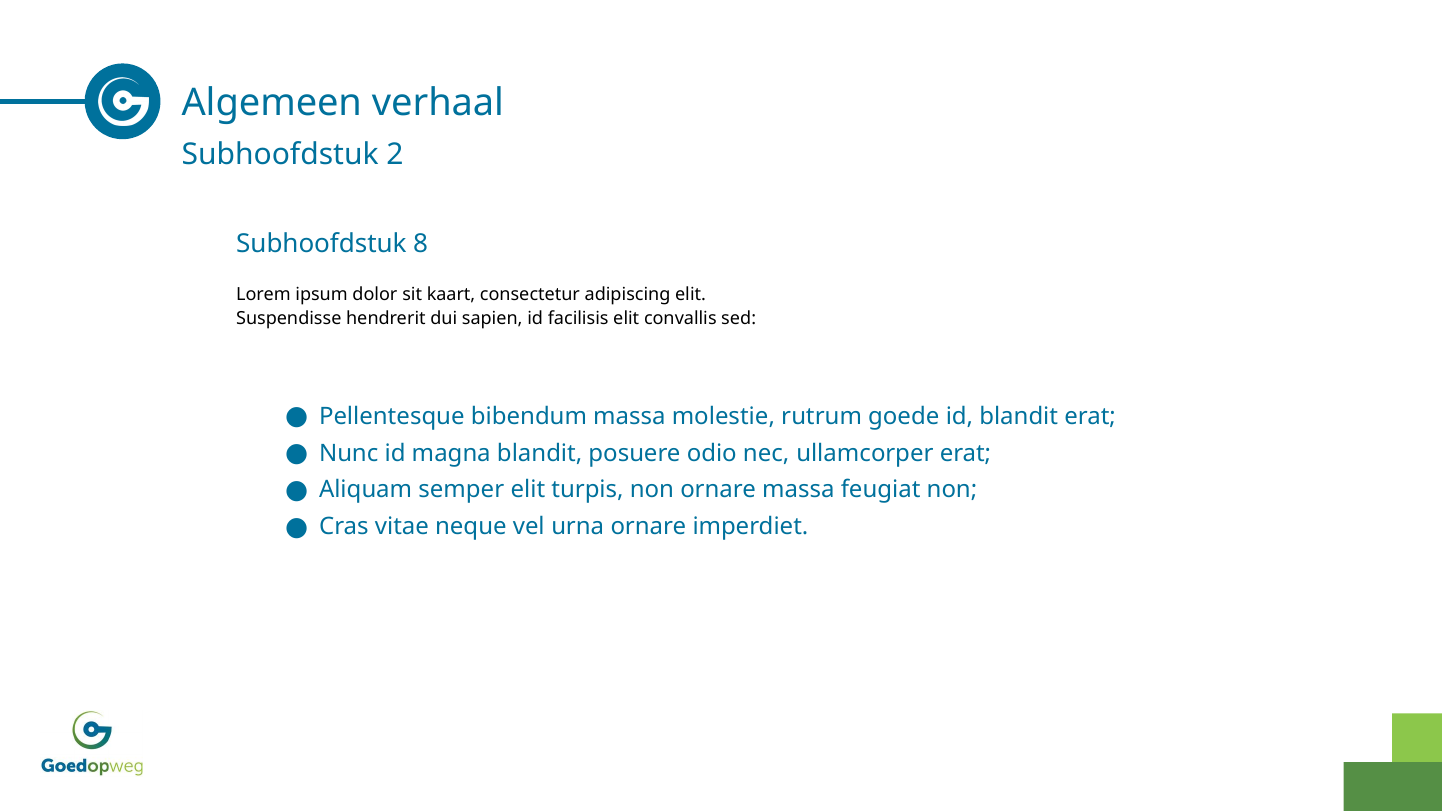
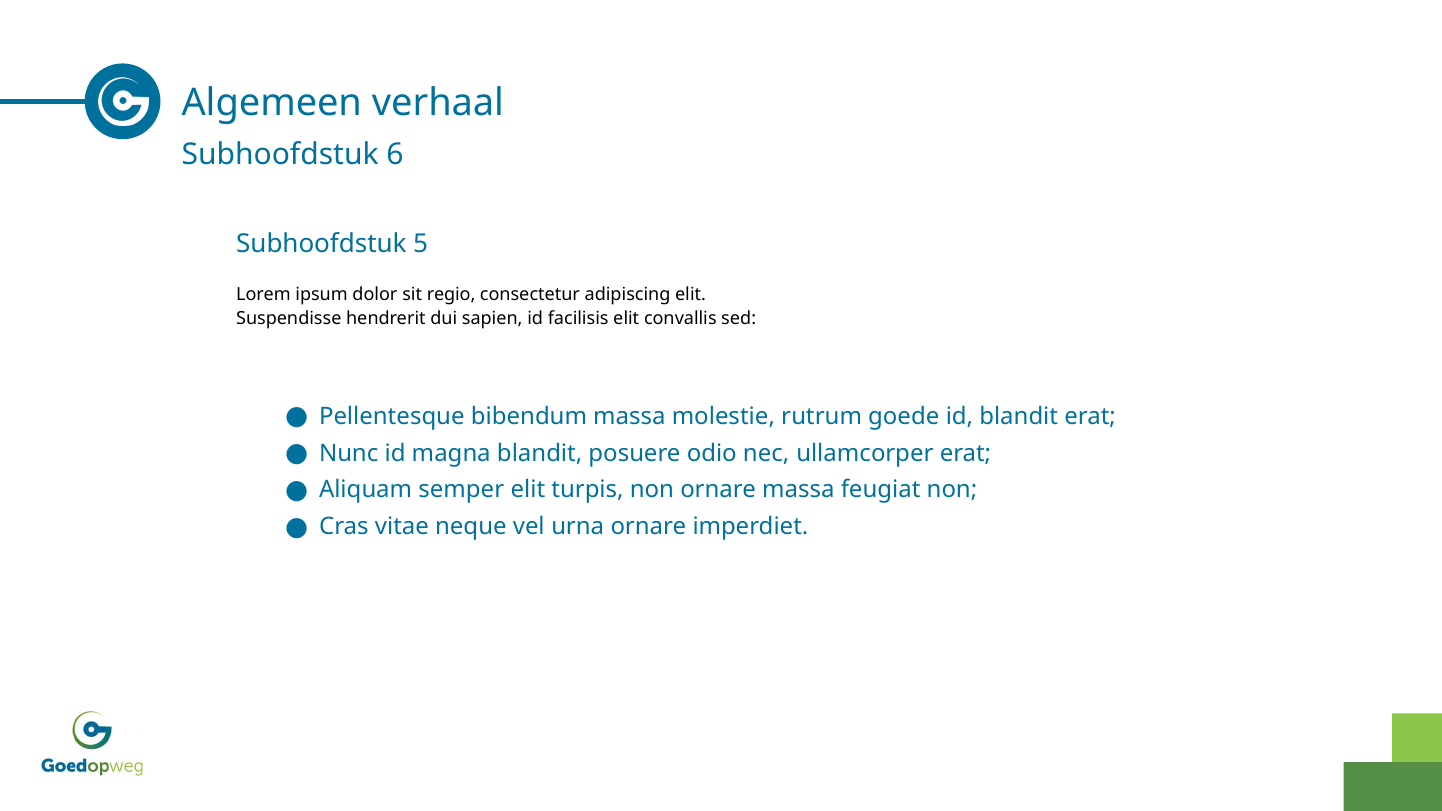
2: 2 -> 6
8: 8 -> 5
kaart: kaart -> regio
